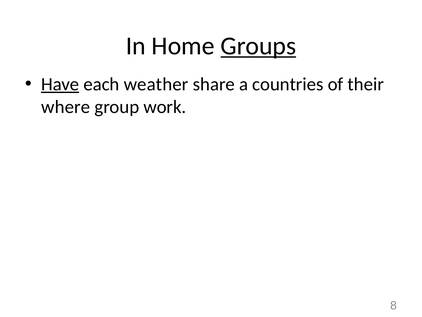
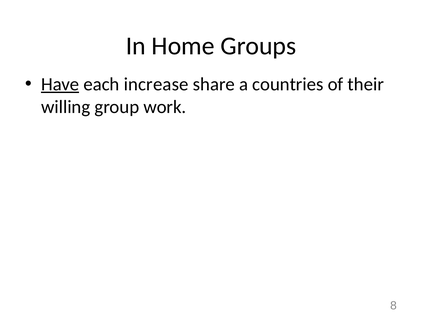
Groups underline: present -> none
weather: weather -> increase
where: where -> willing
